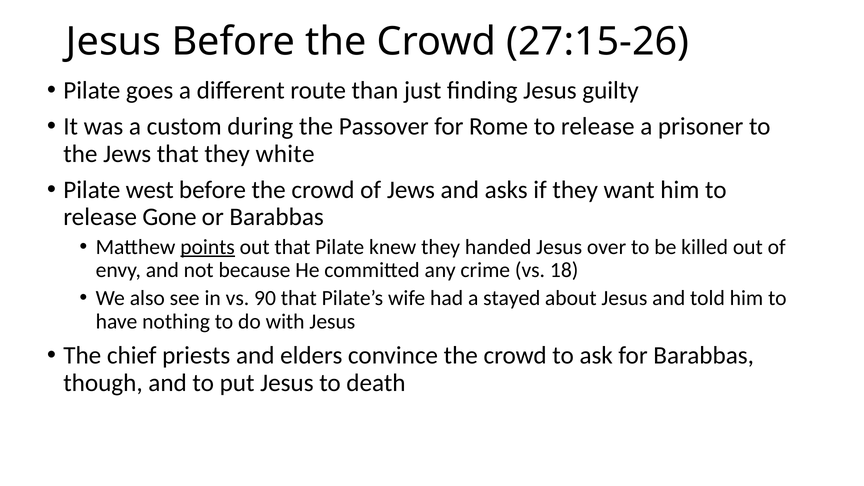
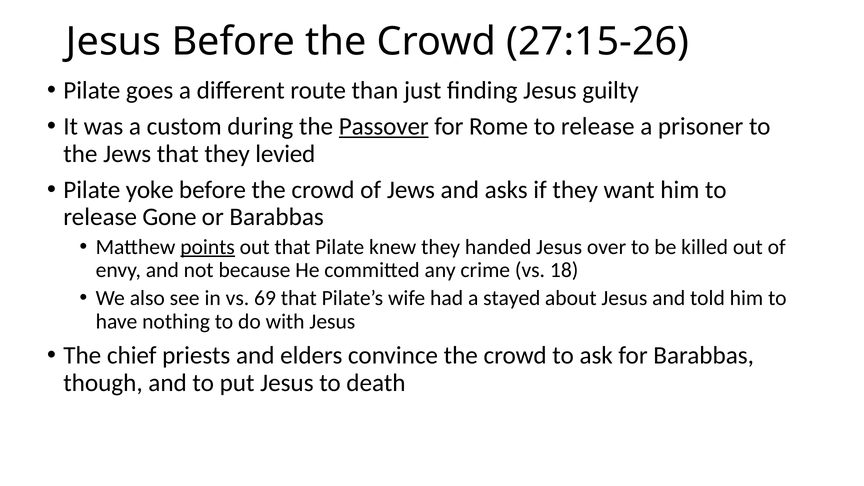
Passover underline: none -> present
white: white -> levied
west: west -> yoke
90: 90 -> 69
